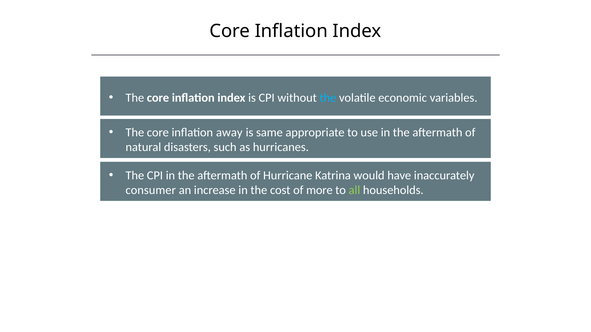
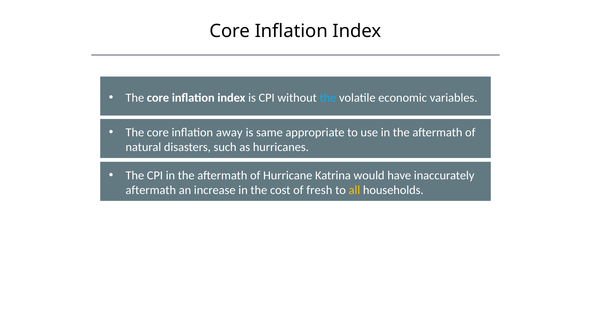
consumer at (151, 190): consumer -> aftermath
more: more -> fresh
all colour: light green -> yellow
